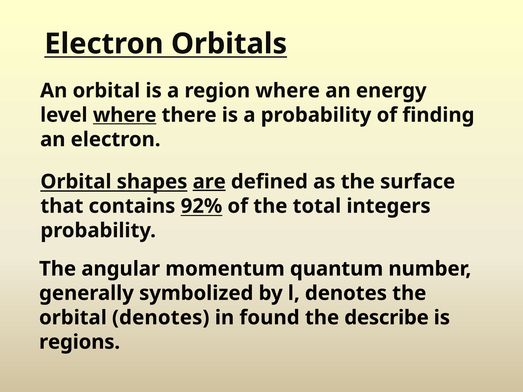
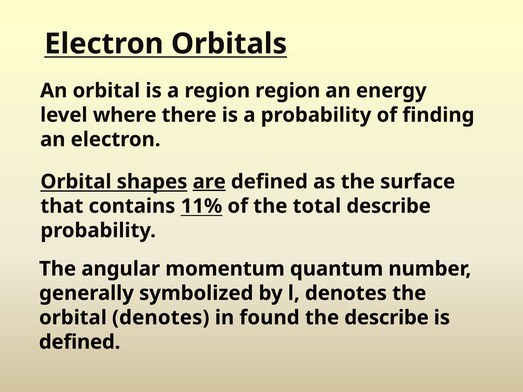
region where: where -> region
where at (125, 115) underline: present -> none
92%: 92% -> 11%
total integers: integers -> describe
regions at (80, 342): regions -> defined
